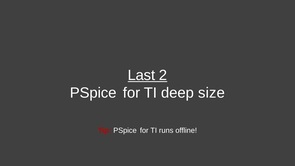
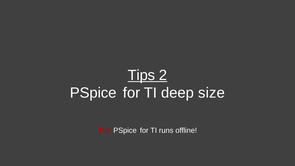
Last: Last -> Tips
